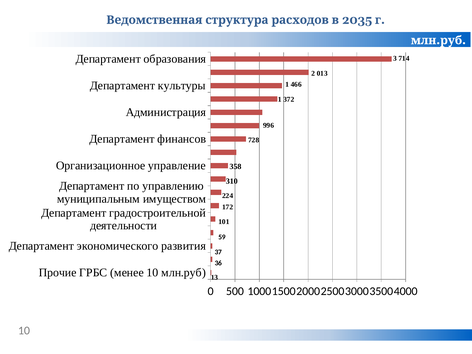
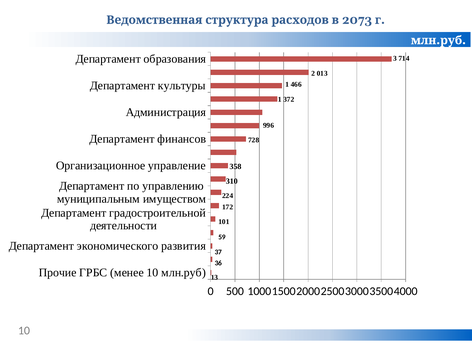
2035: 2035 -> 2073
